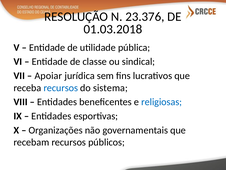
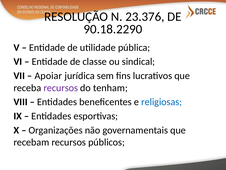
01.03.2018: 01.03.2018 -> 90.18.2290
recursos at (61, 88) colour: blue -> purple
sistema: sistema -> tenham
